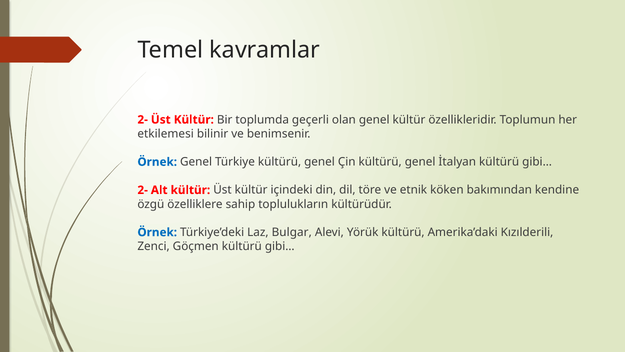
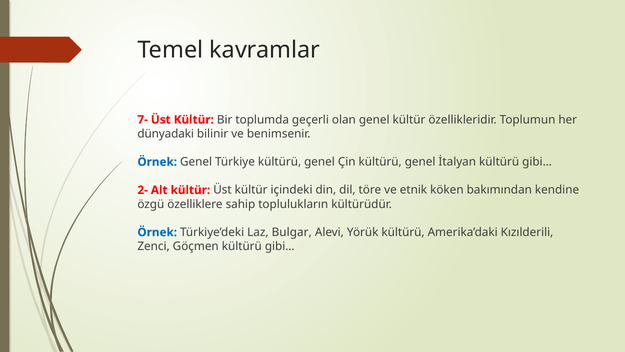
2- at (143, 120): 2- -> 7-
etkilemesi: etkilemesi -> dünyadaki
